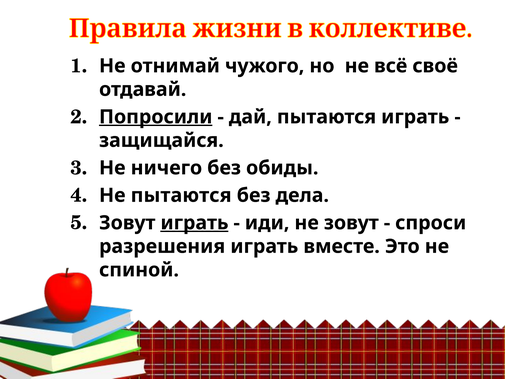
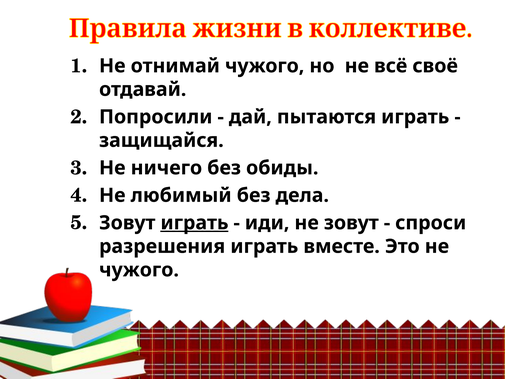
Попросили underline: present -> none
Не пытаются: пытаются -> любимый
спиной at (139, 270): спиной -> чужого
